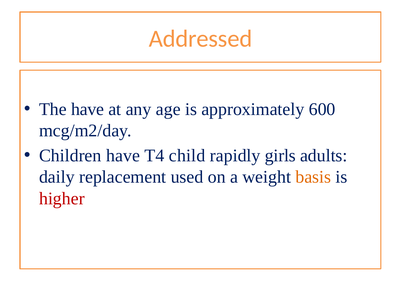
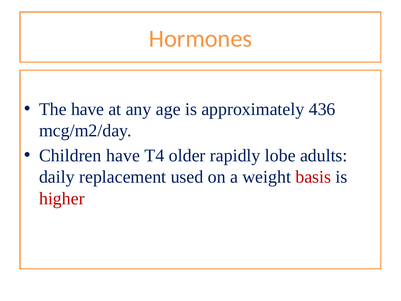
Addressed: Addressed -> Hormones
600: 600 -> 436
child: child -> older
girls: girls -> lobe
basis colour: orange -> red
